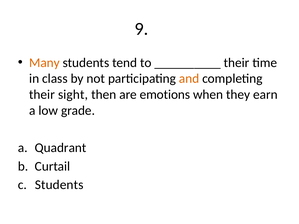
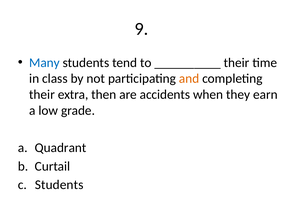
Many colour: orange -> blue
sight: sight -> extra
emotions: emotions -> accidents
